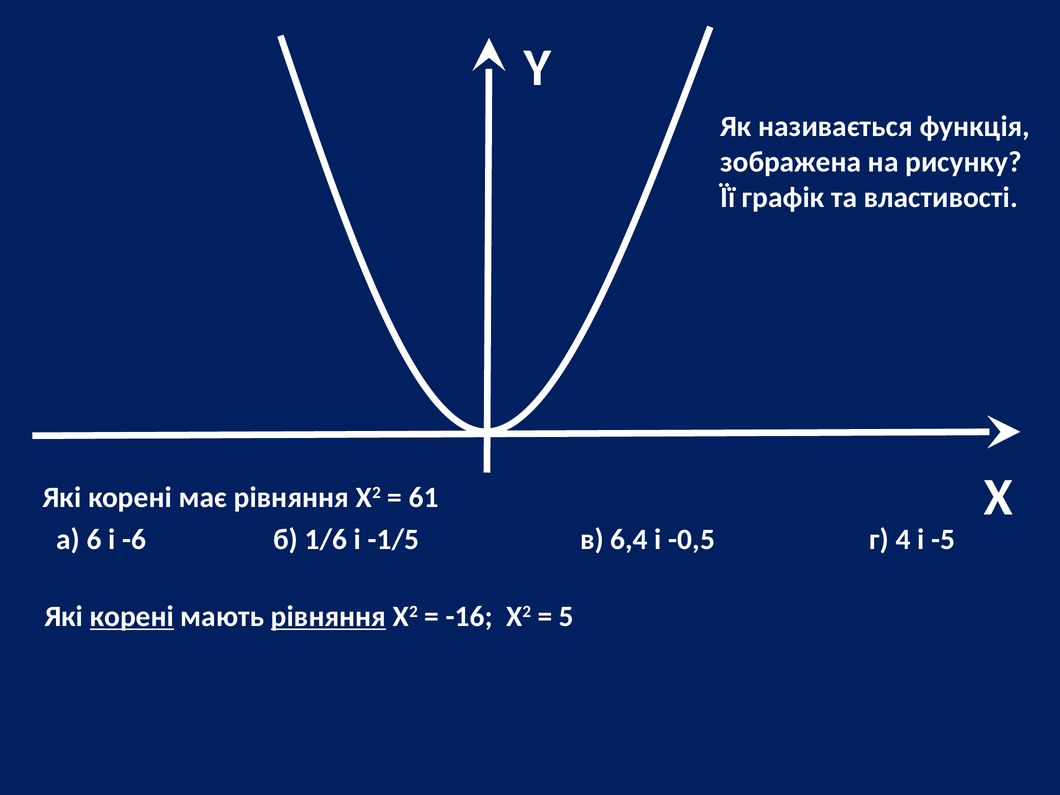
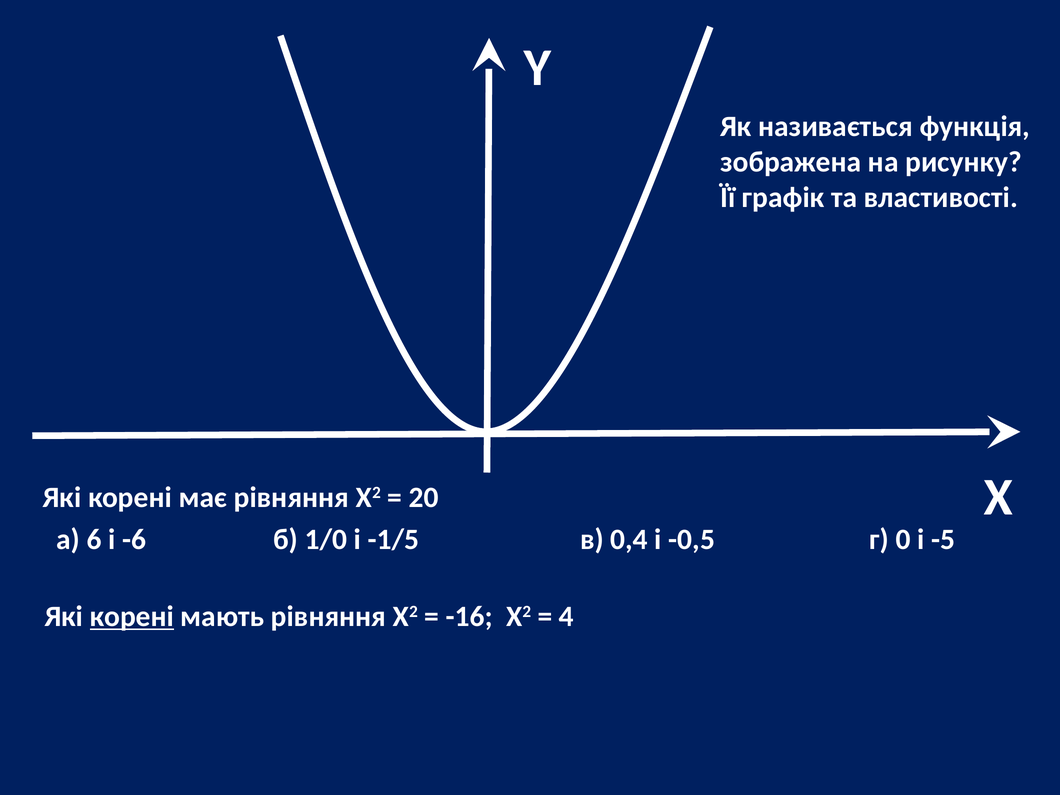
61: 61 -> 20
1/6: 1/6 -> 1/0
6,4: 6,4 -> 0,4
4: 4 -> 0
рівняння at (329, 617) underline: present -> none
5: 5 -> 4
